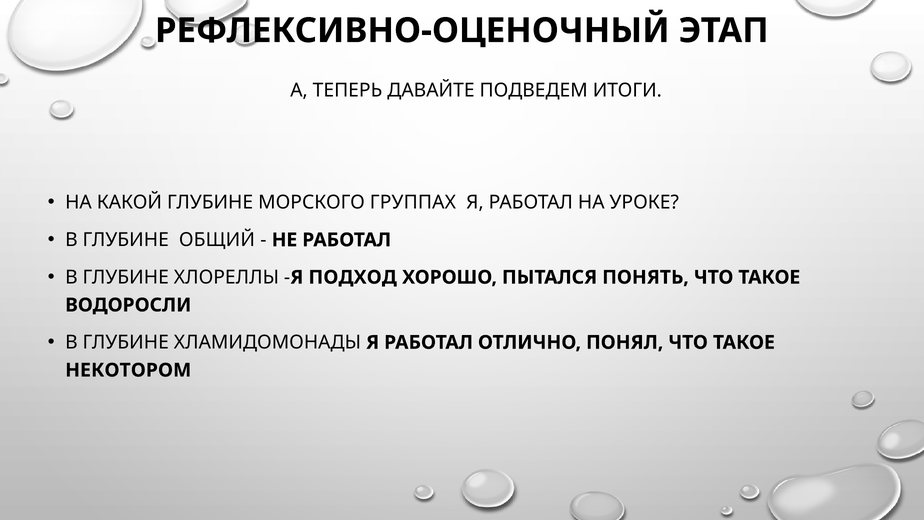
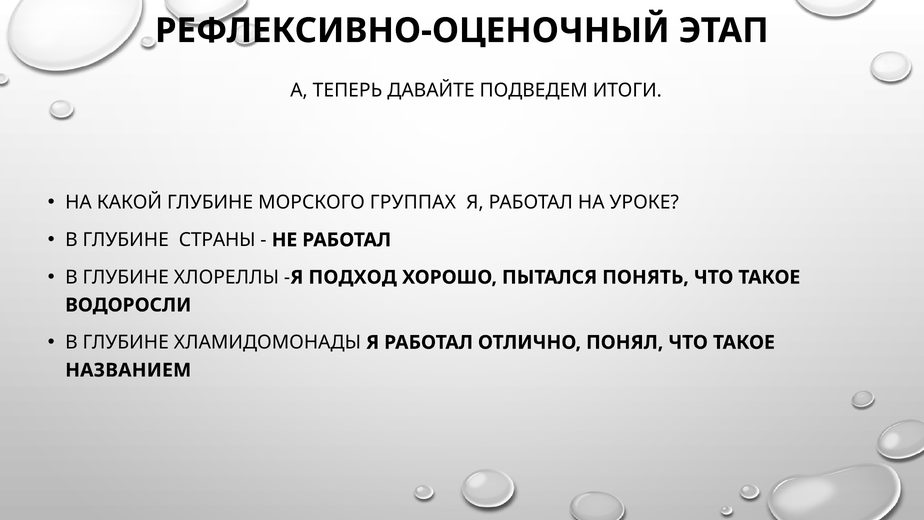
ОБЩИЙ: ОБЩИЙ -> СТРАНЫ
НЕКОТОРОМ: НЕКОТОРОМ -> НАЗВАНИЕМ
